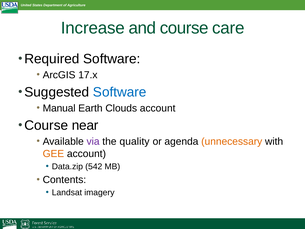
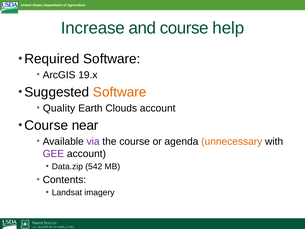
care: care -> help
17.x: 17.x -> 19.x
Software at (120, 92) colour: blue -> orange
Manual: Manual -> Quality
the quality: quality -> course
GEE colour: orange -> purple
